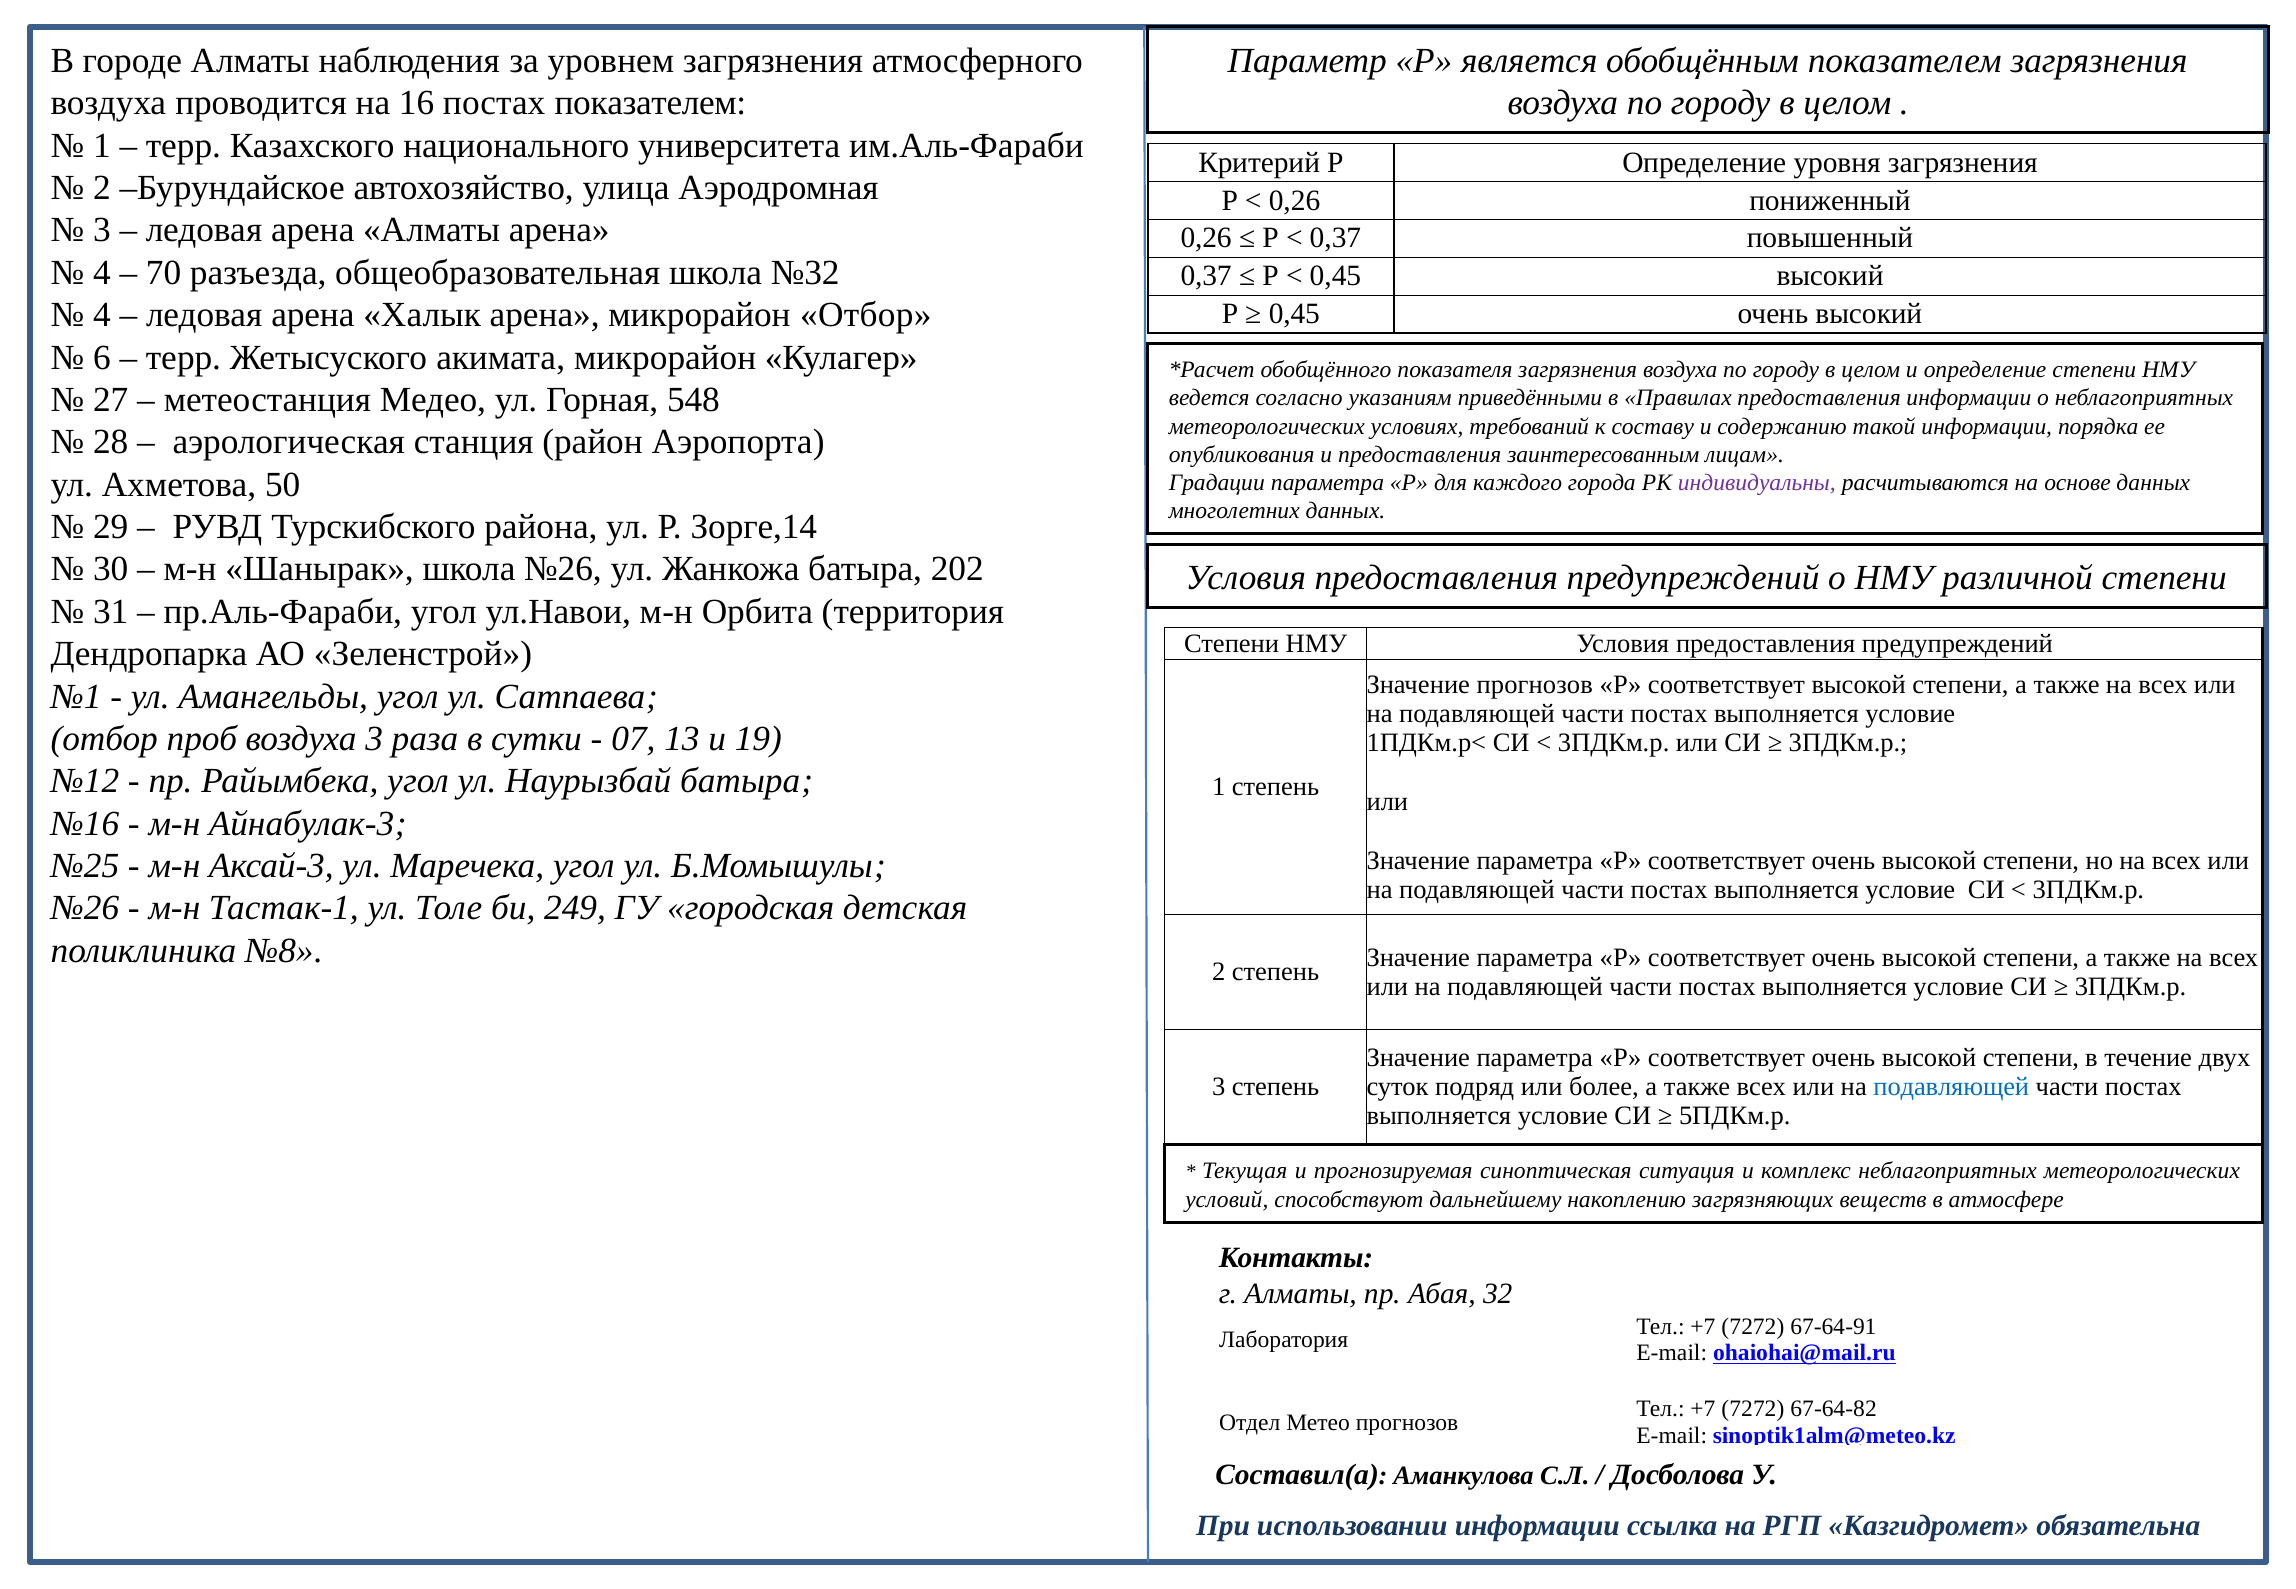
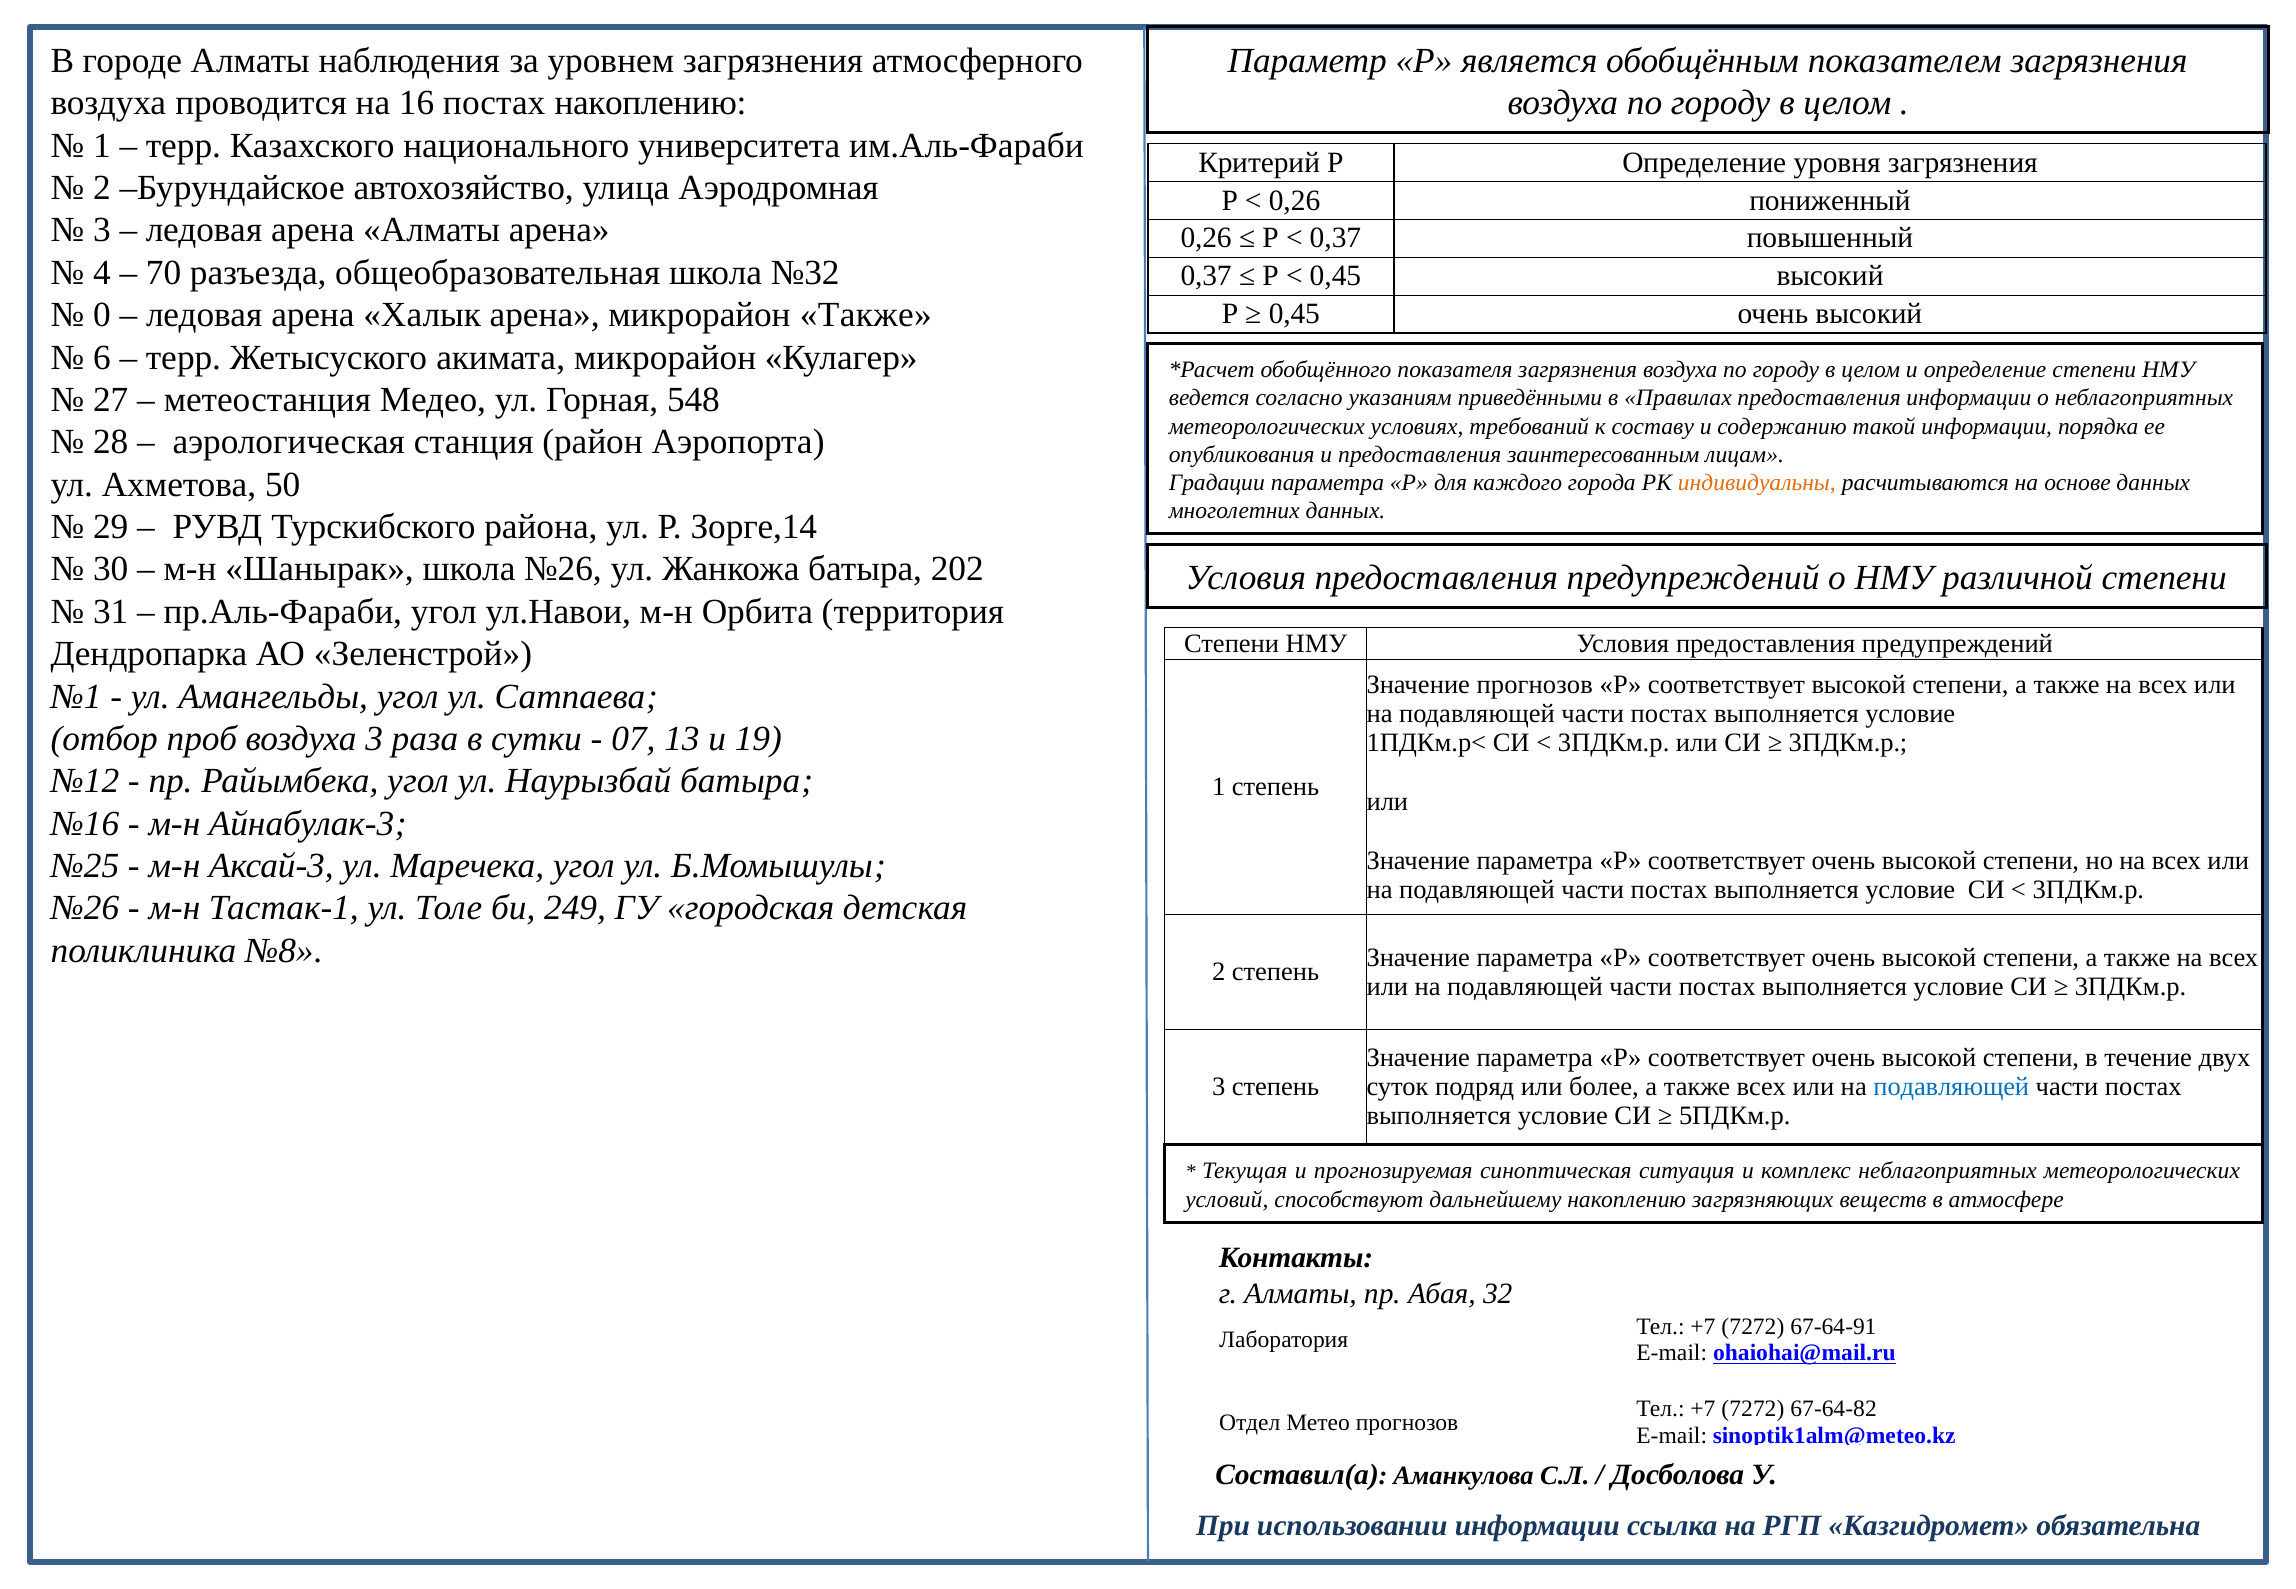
постах показателем: показателем -> накоплению
4 at (102, 315): 4 -> 0
микрорайон Отбор: Отбор -> Также
индивидуальны colour: purple -> orange
